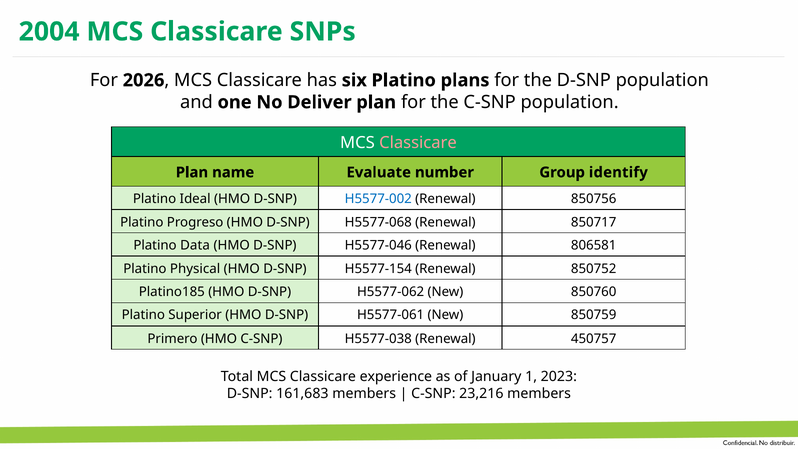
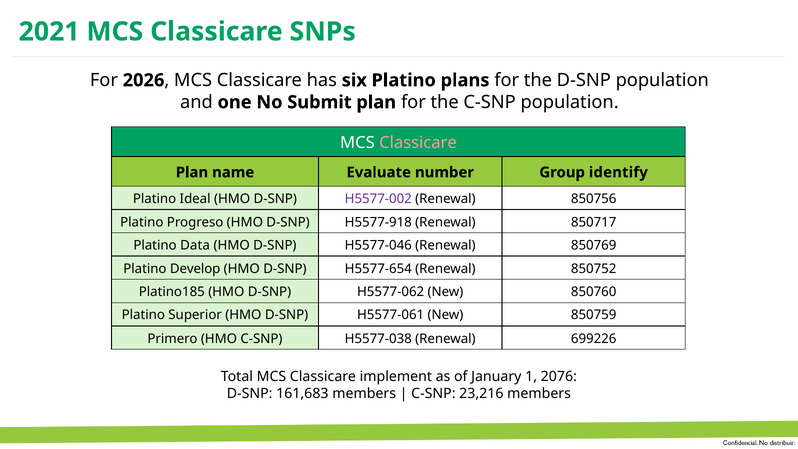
2004: 2004 -> 2021
Deliver: Deliver -> Submit
H5577-002 colour: blue -> purple
H5577-068: H5577-068 -> H5577-918
806581: 806581 -> 850769
Physical: Physical -> Develop
H5577-154: H5577-154 -> H5577-654
450757: 450757 -> 699226
experience: experience -> implement
2023: 2023 -> 2076
